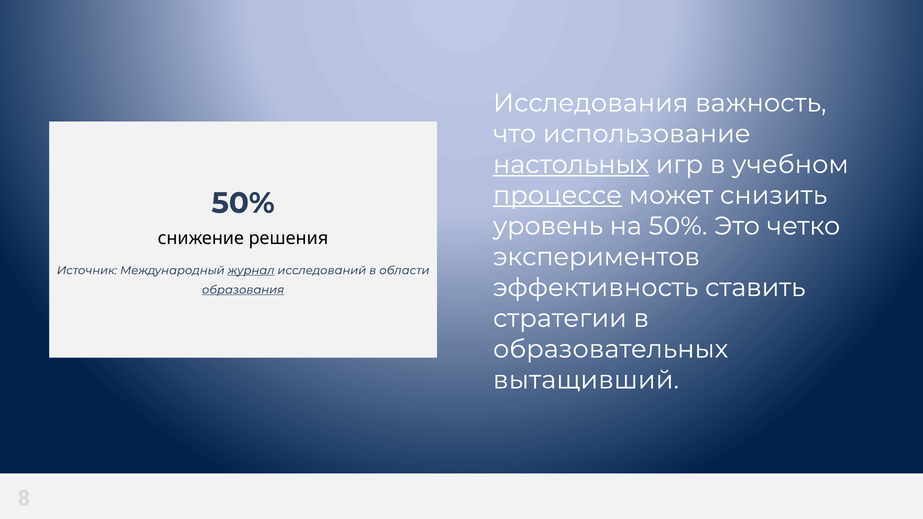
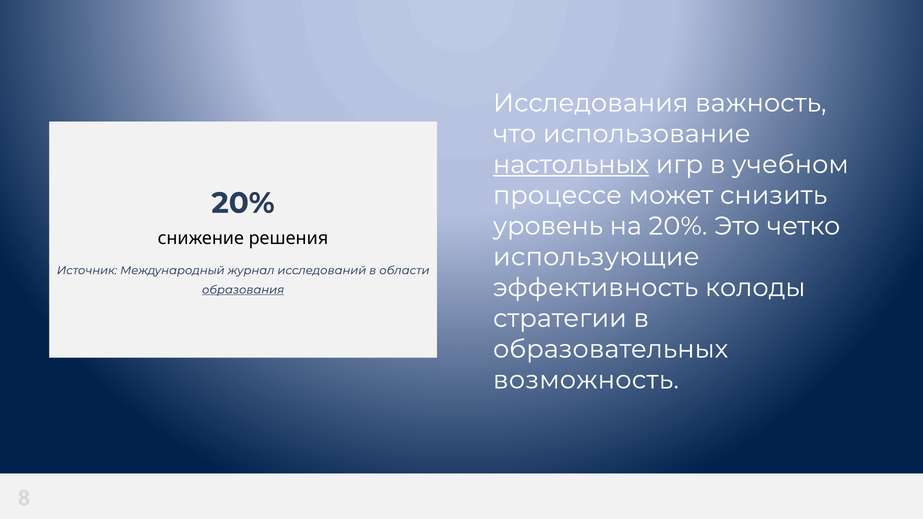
процессе underline: present -> none
50% at (243, 203): 50% -> 20%
на 50%: 50% -> 20%
экспериментов: экспериментов -> использующие
журнал underline: present -> none
ставить: ставить -> колоды
вытащивший: вытащивший -> возможность
